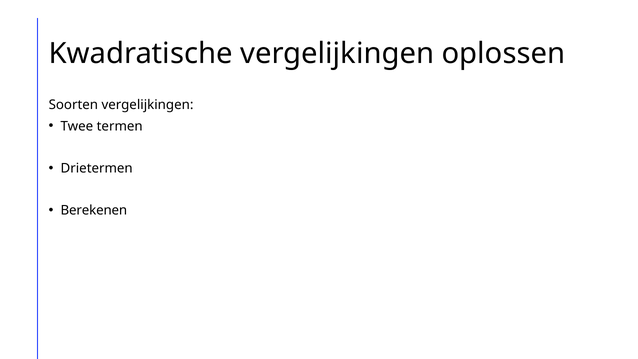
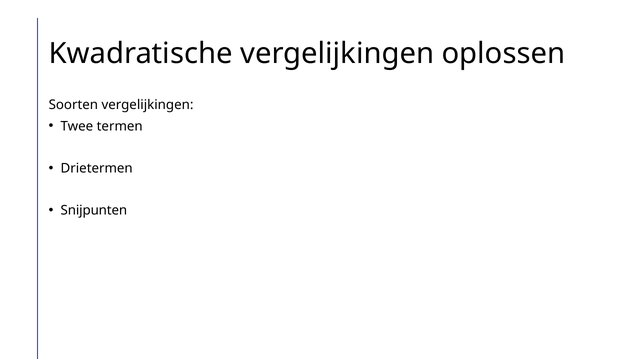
Berekenen: Berekenen -> Snijpunten
